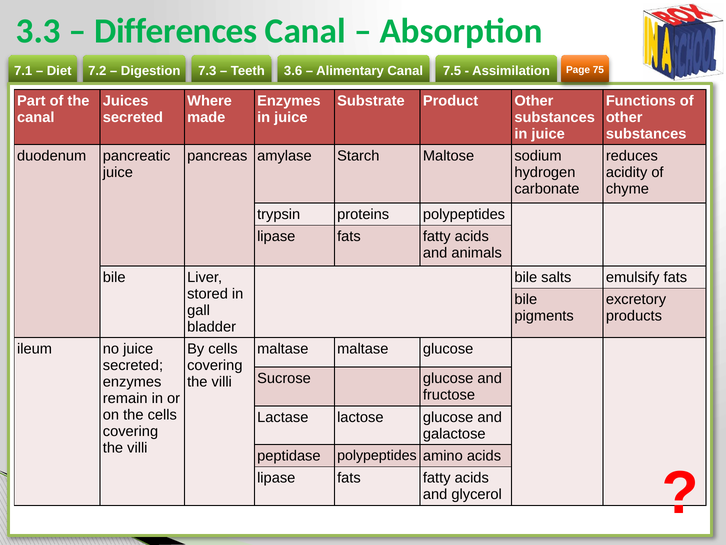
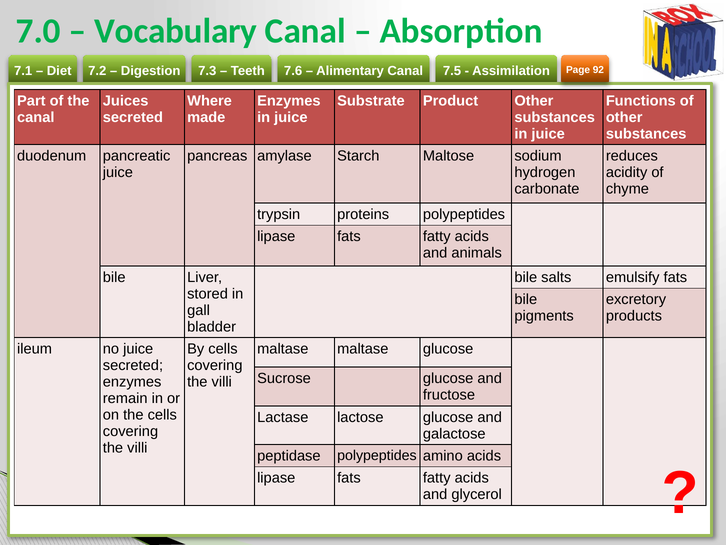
3.3: 3.3 -> 7.0
Differences: Differences -> Vocabulary
3.6: 3.6 -> 7.6
75: 75 -> 92
